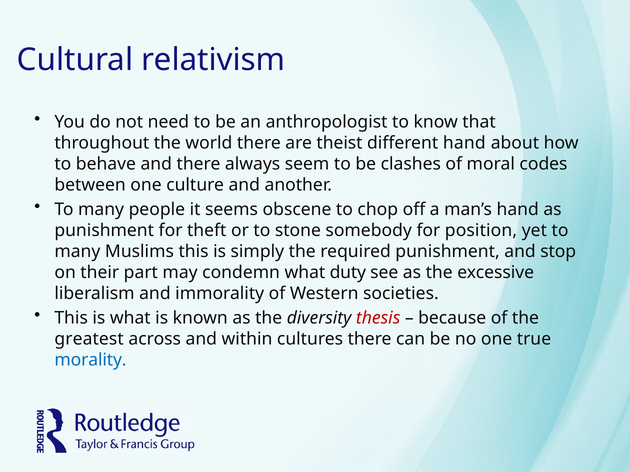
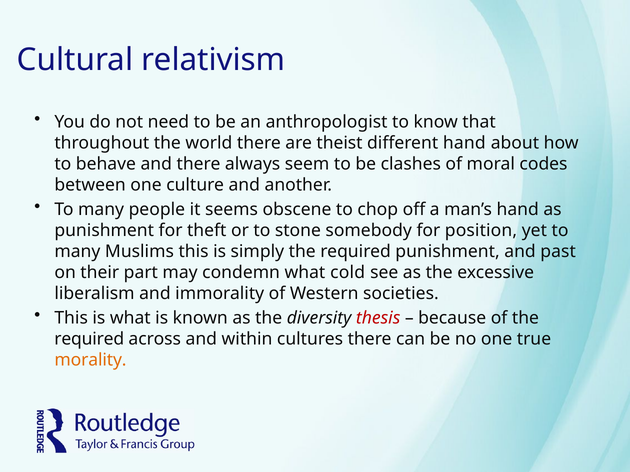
stop: stop -> past
duty: duty -> cold
greatest at (89, 339): greatest -> required
morality colour: blue -> orange
